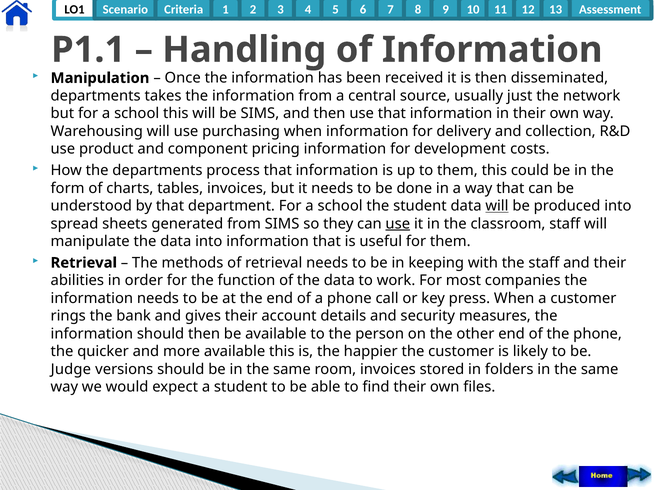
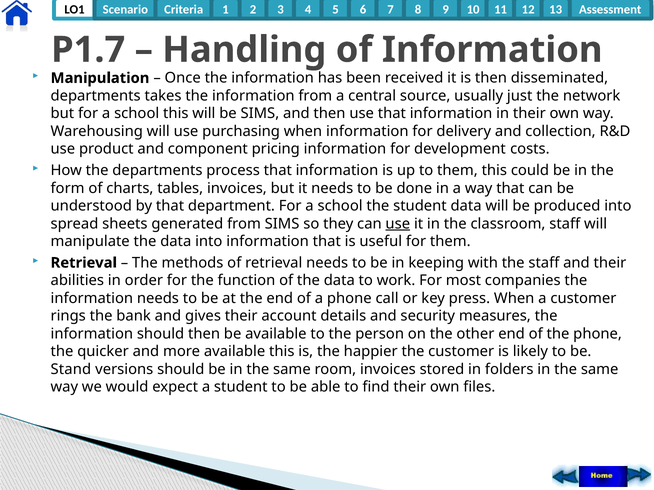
P1.1: P1.1 -> P1.7
will at (497, 206) underline: present -> none
Judge: Judge -> Stand
